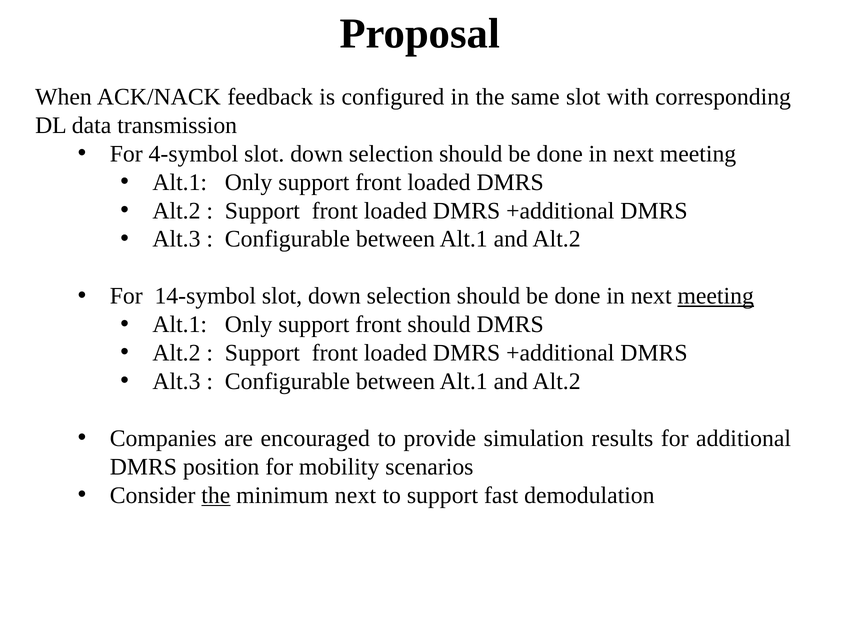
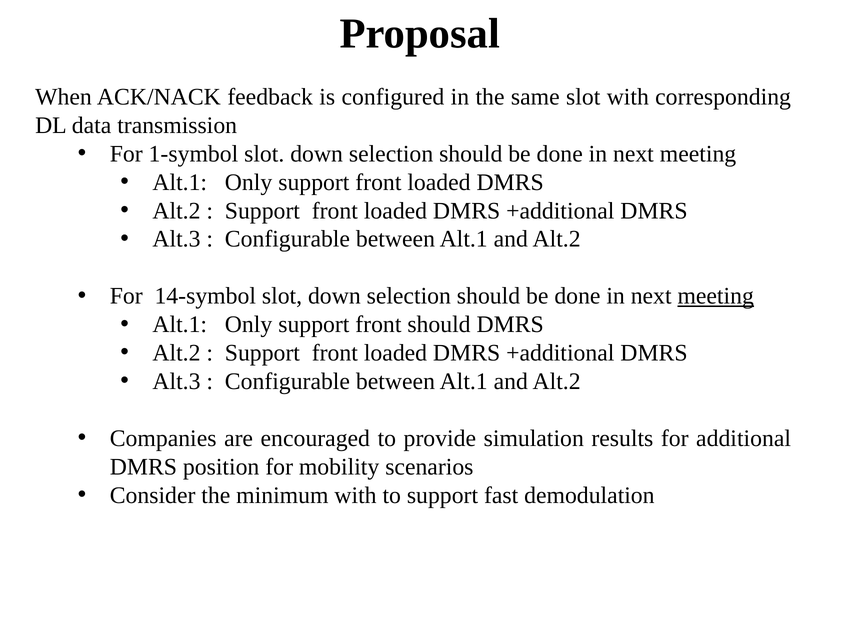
4-symbol: 4-symbol -> 1-symbol
the at (216, 495) underline: present -> none
minimum next: next -> with
